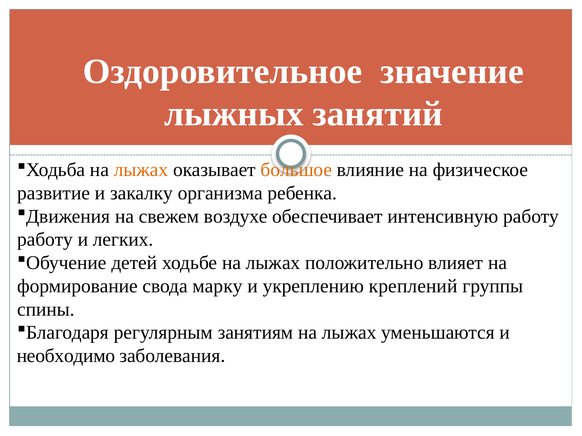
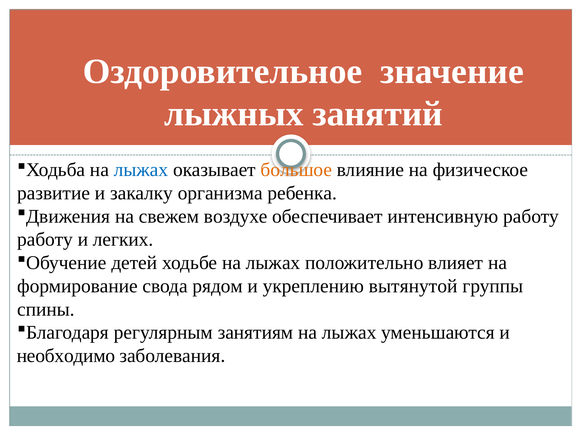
лыжах at (141, 170) colour: orange -> blue
марку: марку -> рядом
креплений: креплений -> вытянутой
